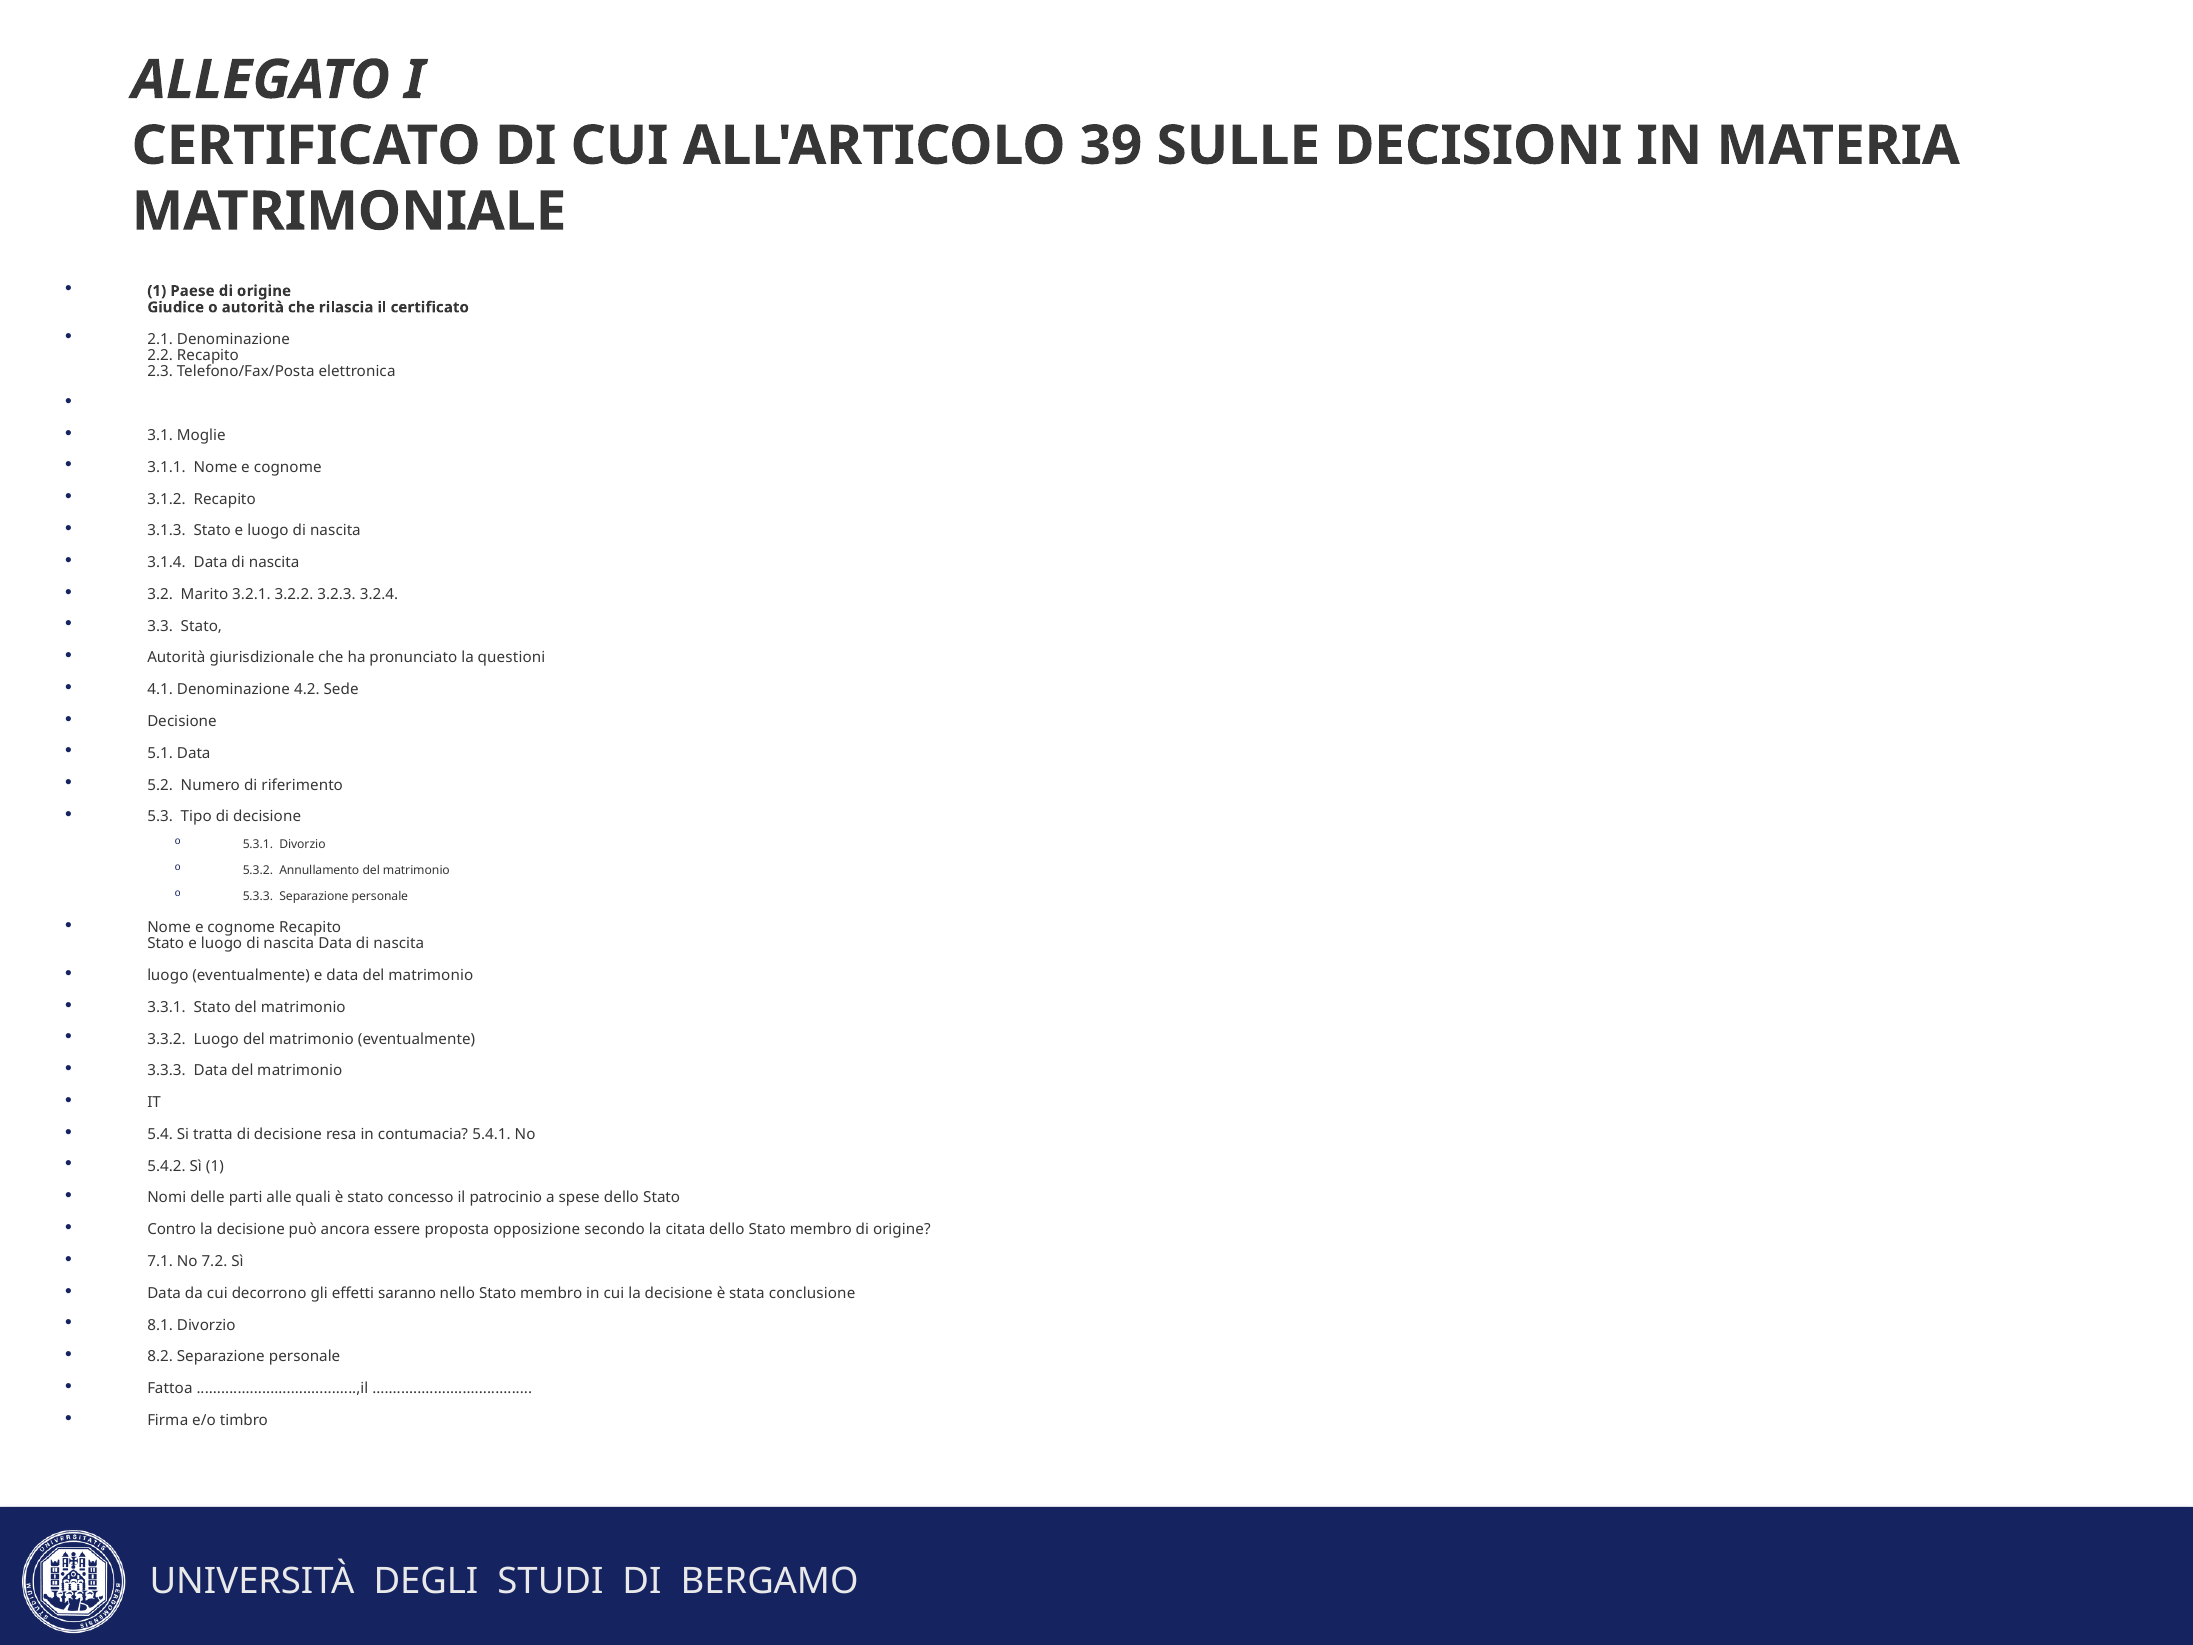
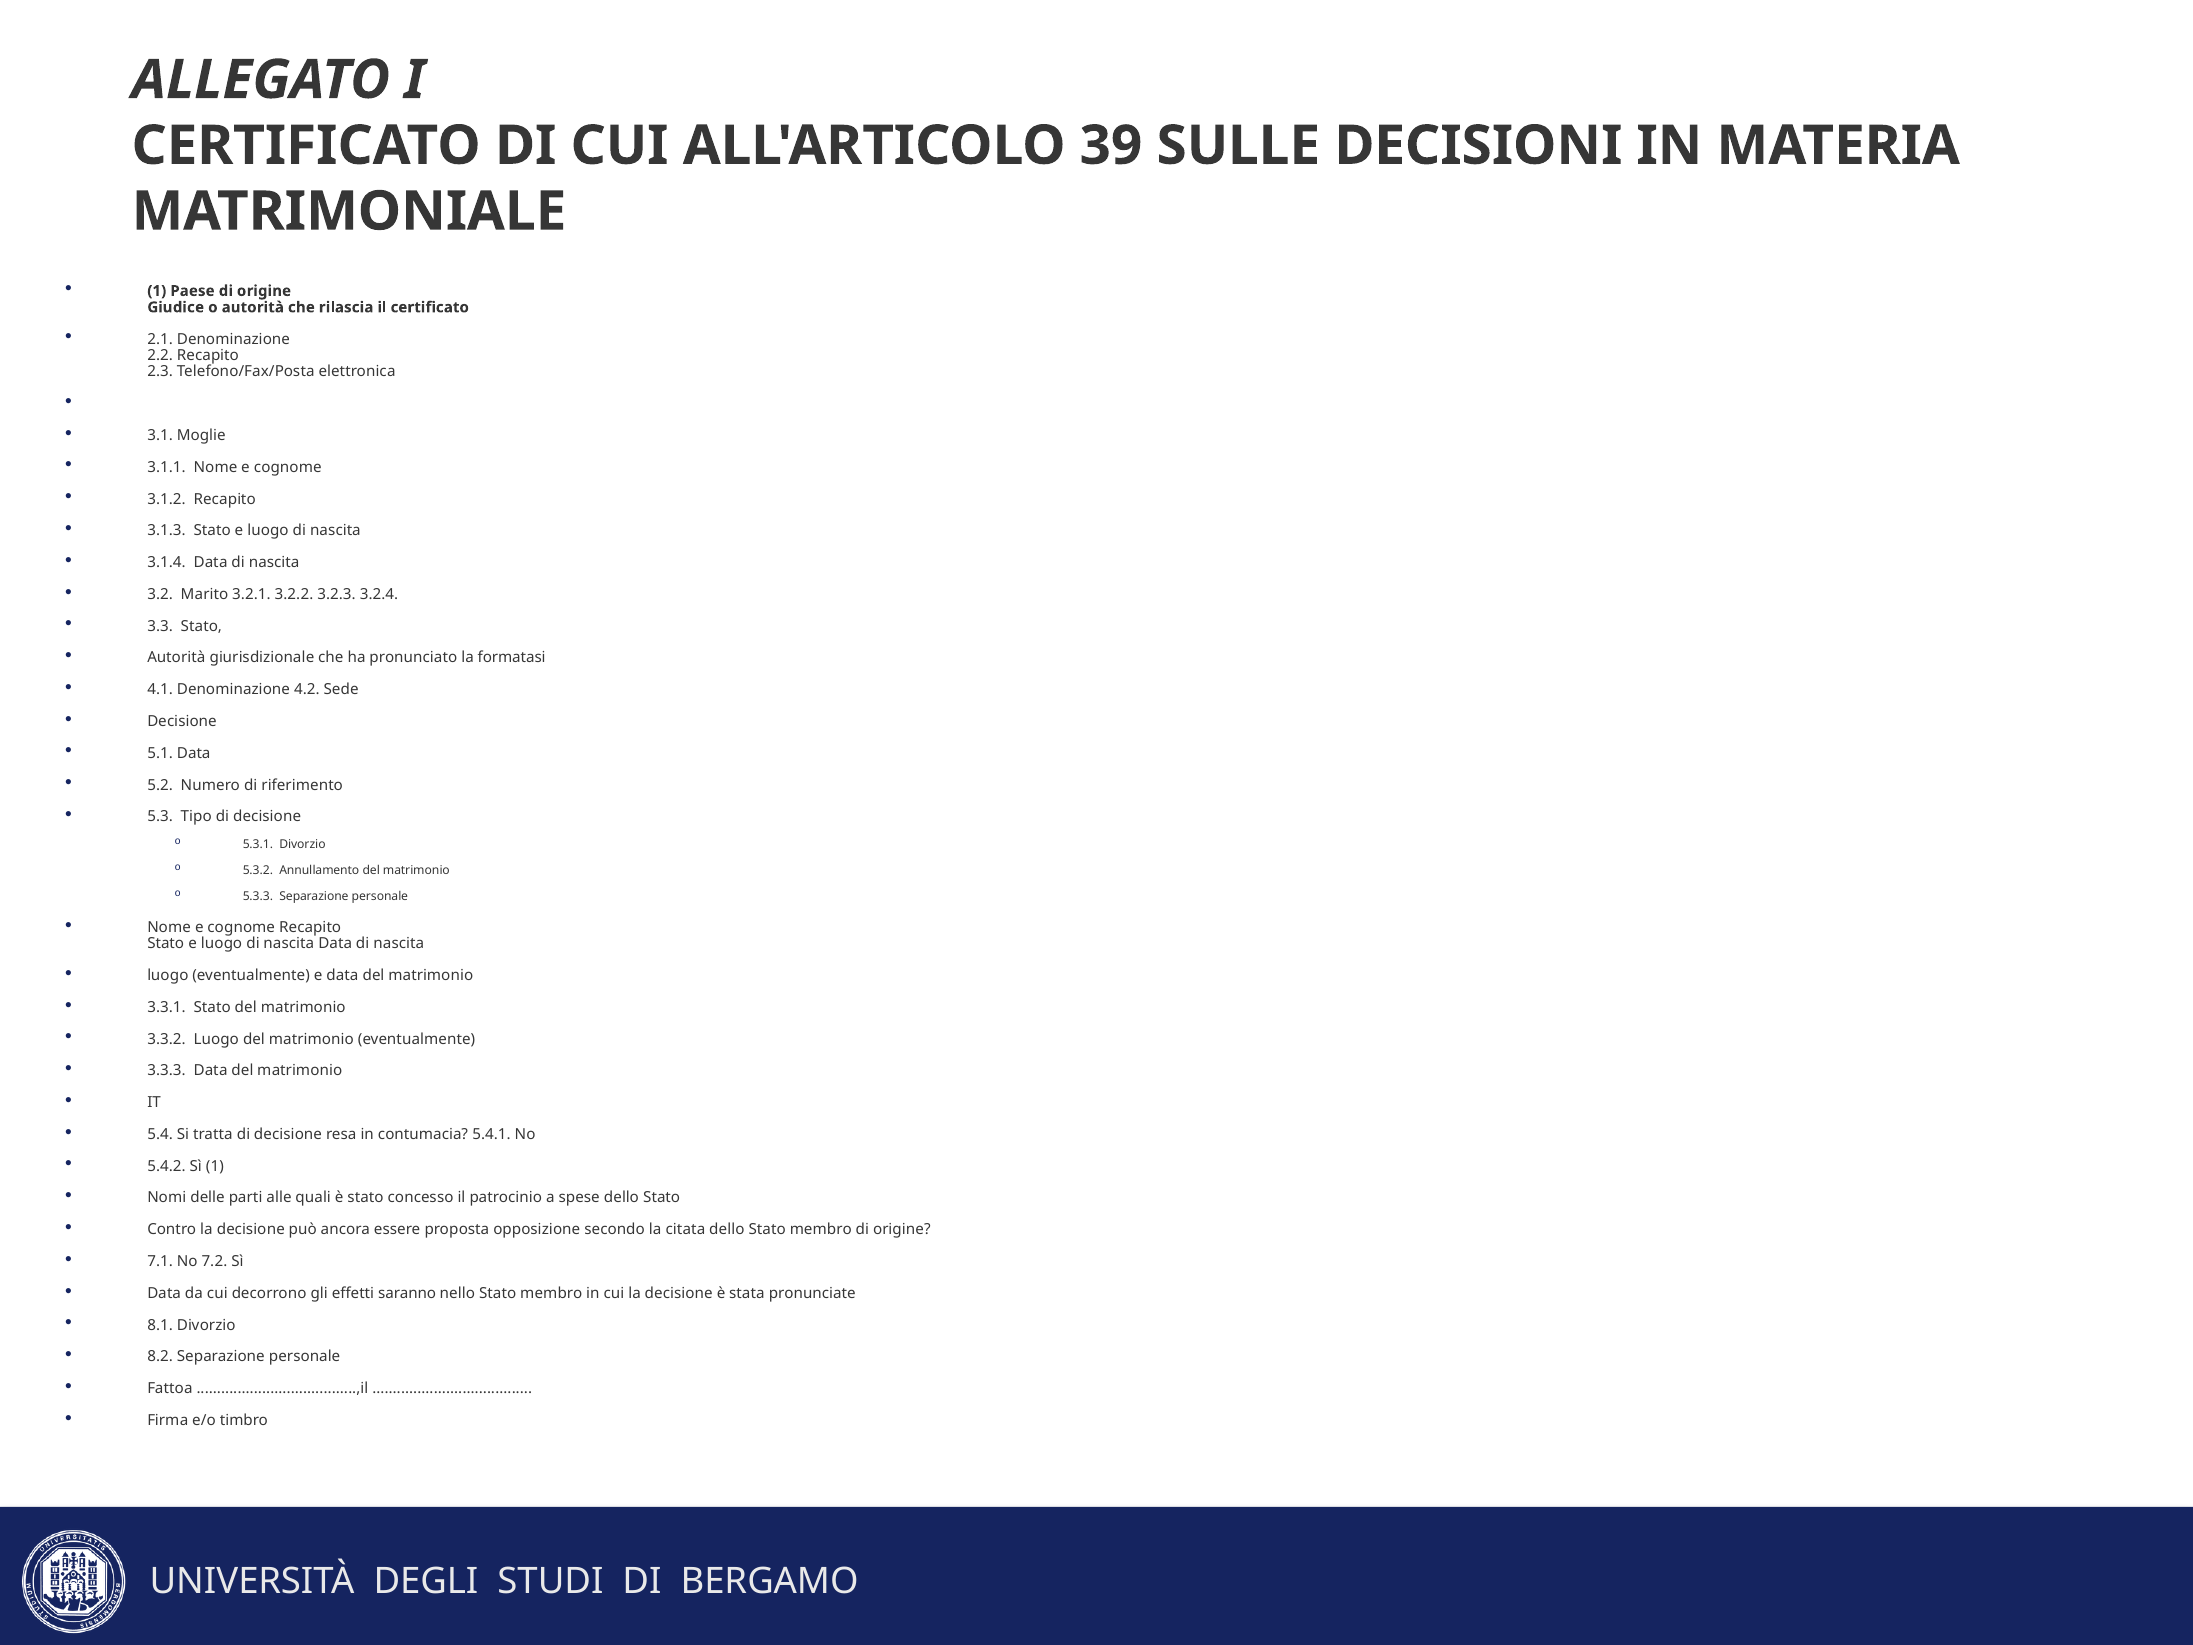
questioni: questioni -> formatasi
conclusione: conclusione -> pronunciate
